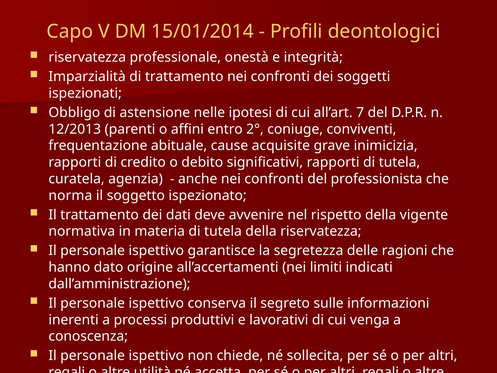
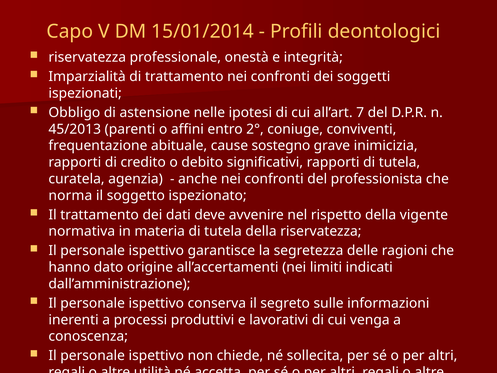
12/2013: 12/2013 -> 45/2013
acquisite: acquisite -> sostegno
